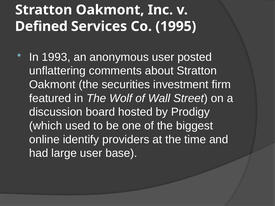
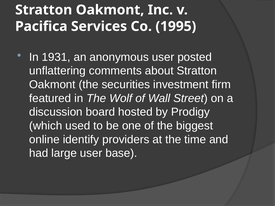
Defined: Defined -> Pacifica
1993: 1993 -> 1931
